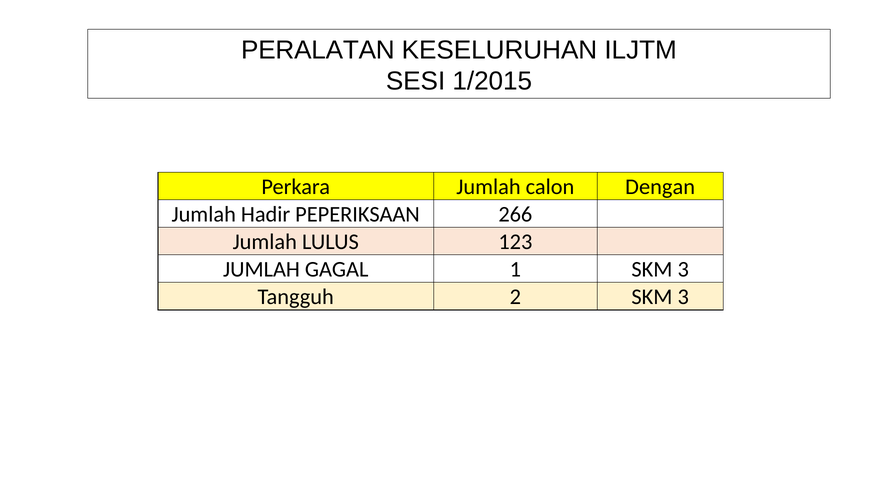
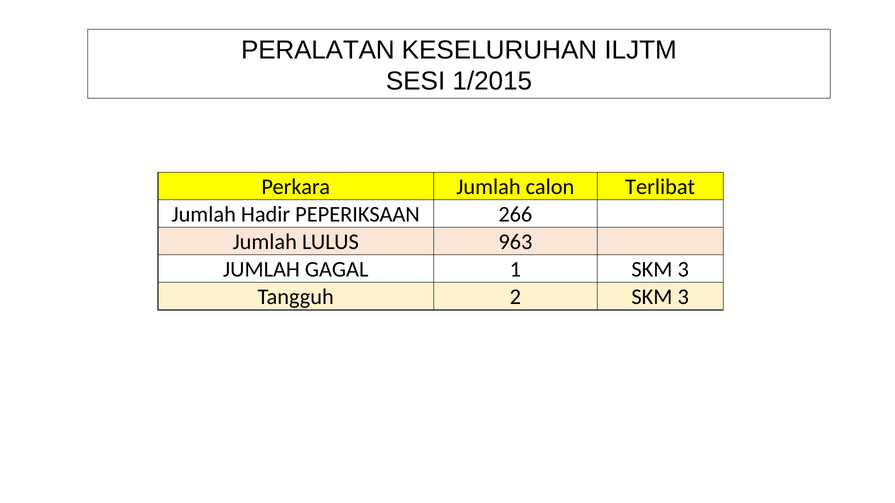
Dengan: Dengan -> Terlibat
123: 123 -> 963
